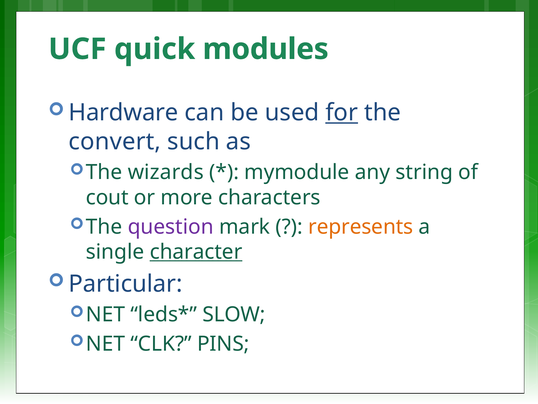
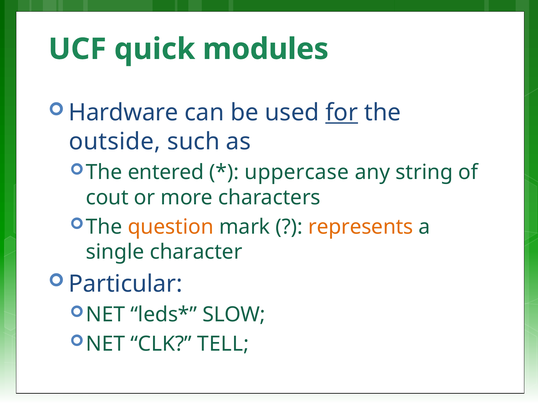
convert: convert -> outside
wizards: wizards -> entered
mymodule: mymodule -> uppercase
question colour: purple -> orange
character underline: present -> none
PINS: PINS -> TELL
